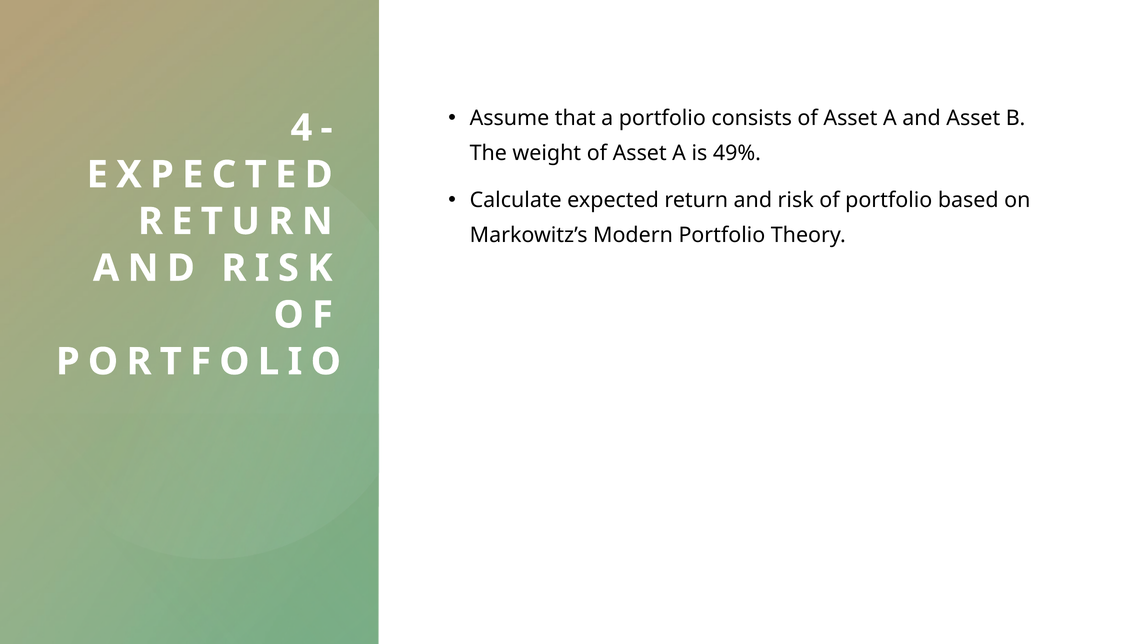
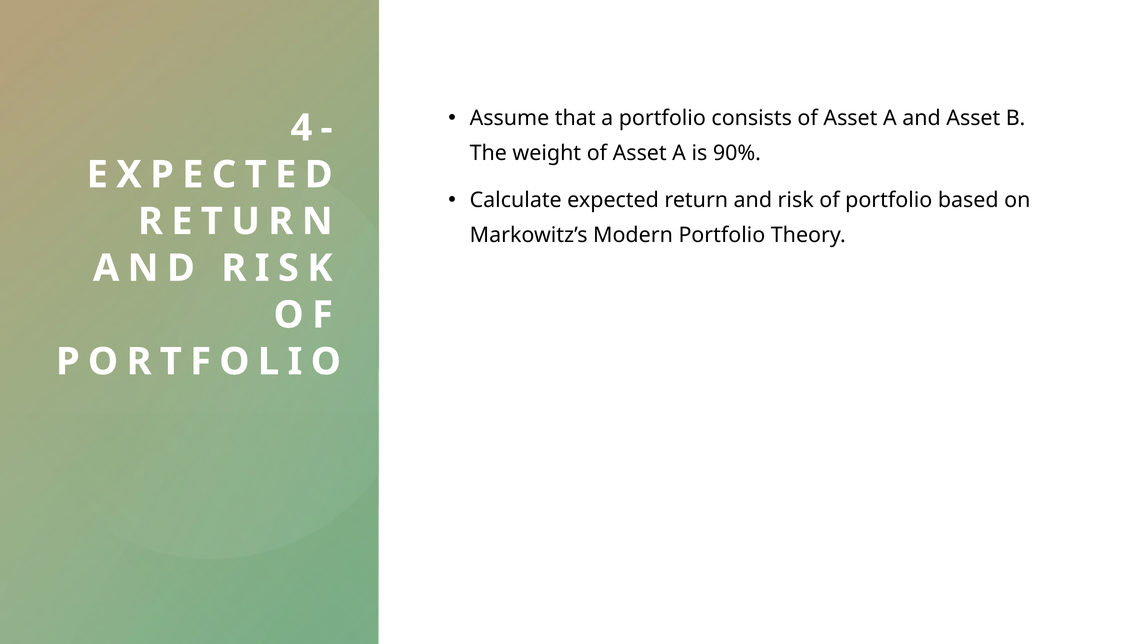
49%: 49% -> 90%
